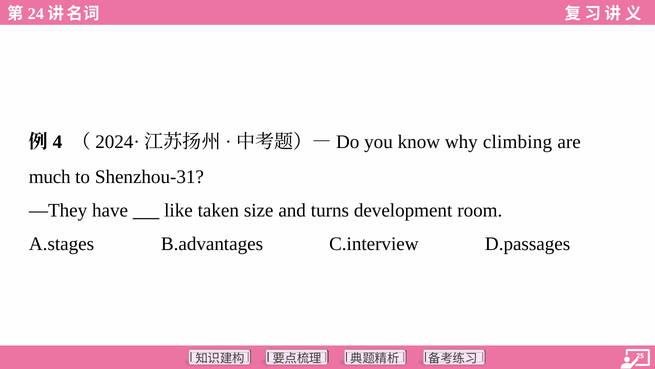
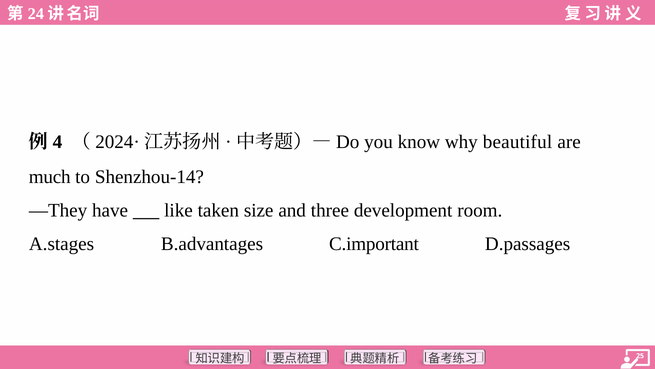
climbing: climbing -> beautiful
Shenzhou-31: Shenzhou-31 -> Shenzhou-14
turns: turns -> three
C.interview: C.interview -> C.important
